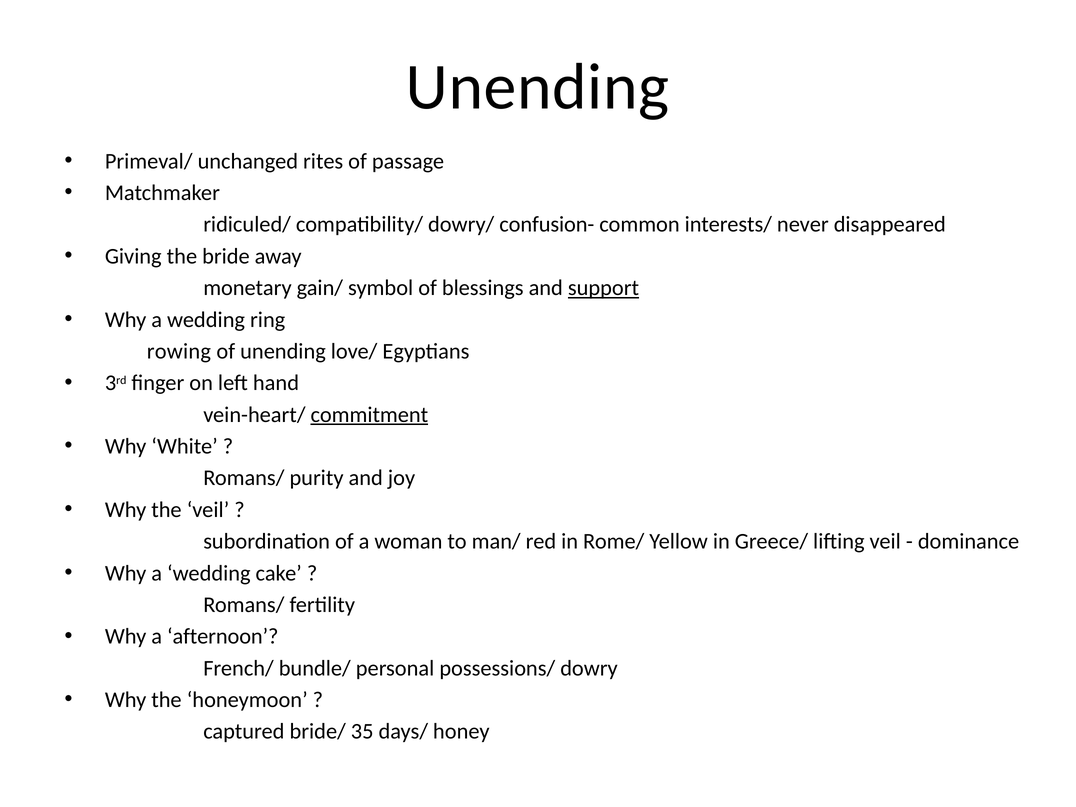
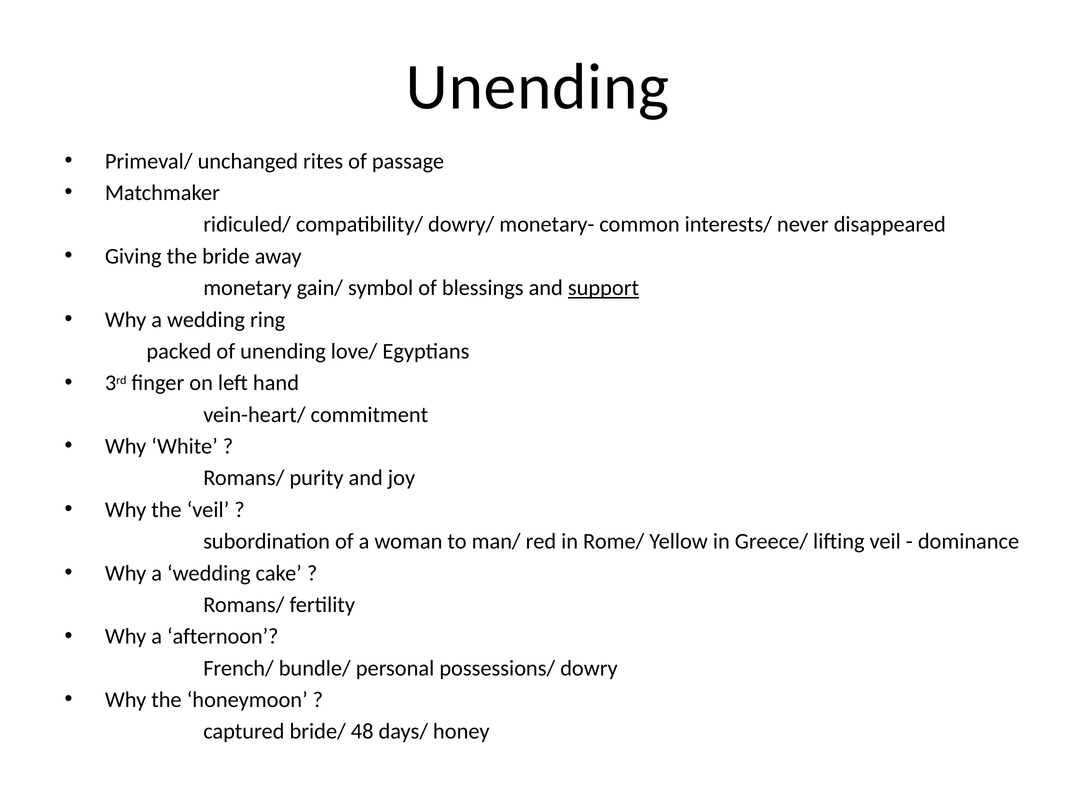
confusion-: confusion- -> monetary-
rowing: rowing -> packed
commitment underline: present -> none
35: 35 -> 48
